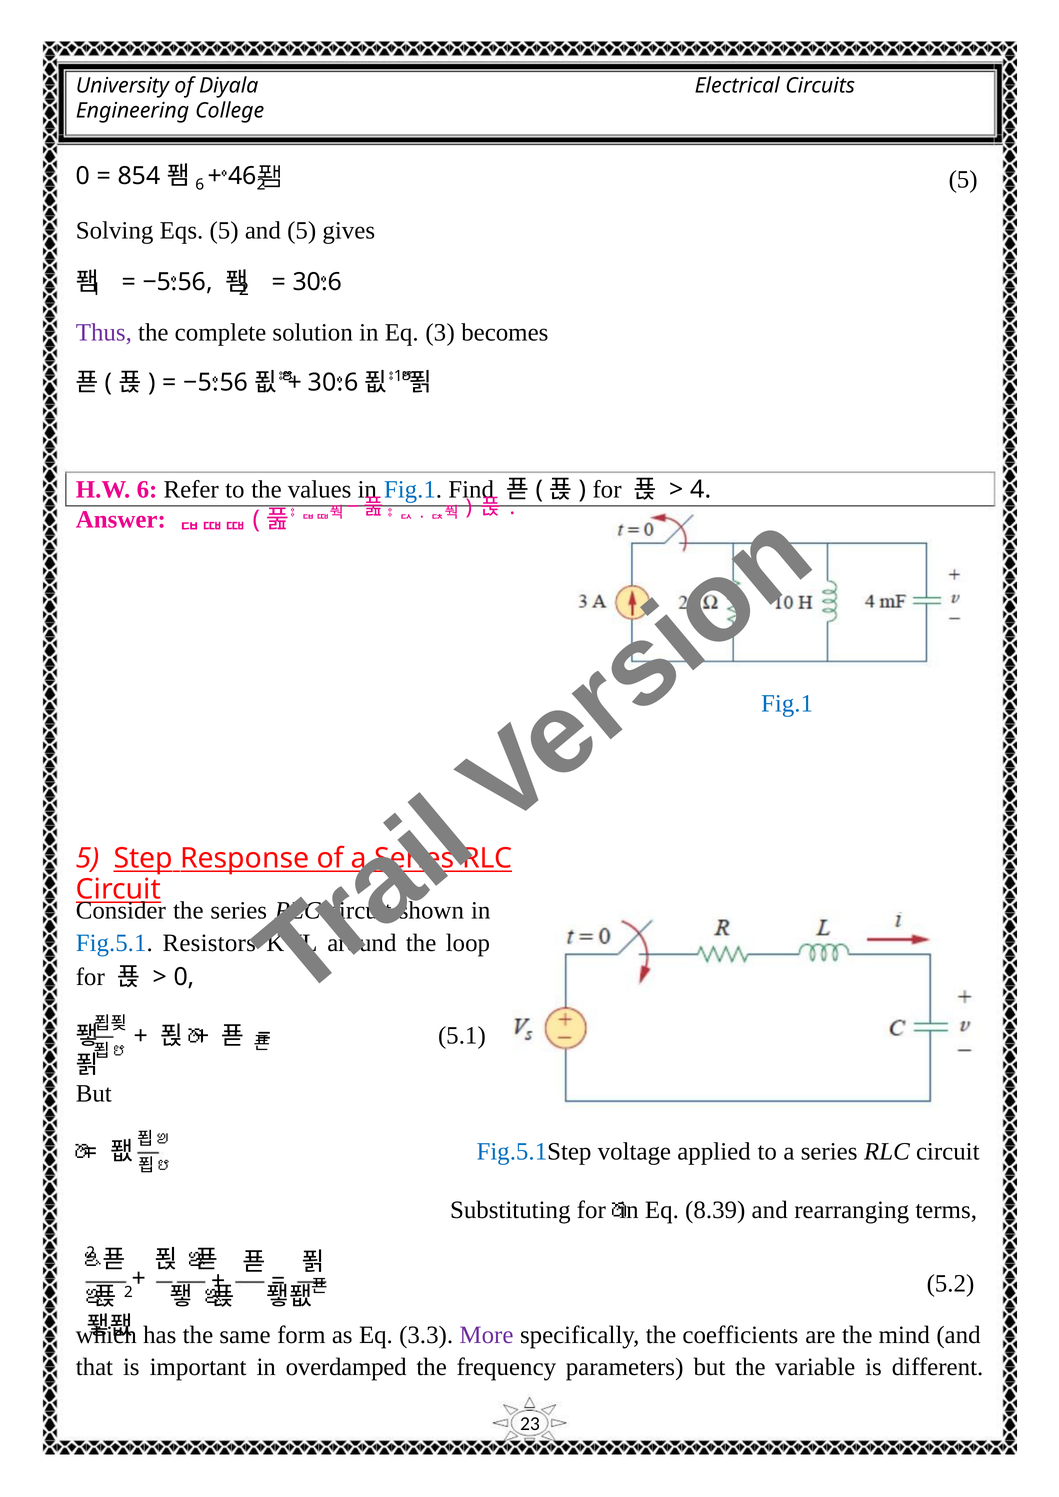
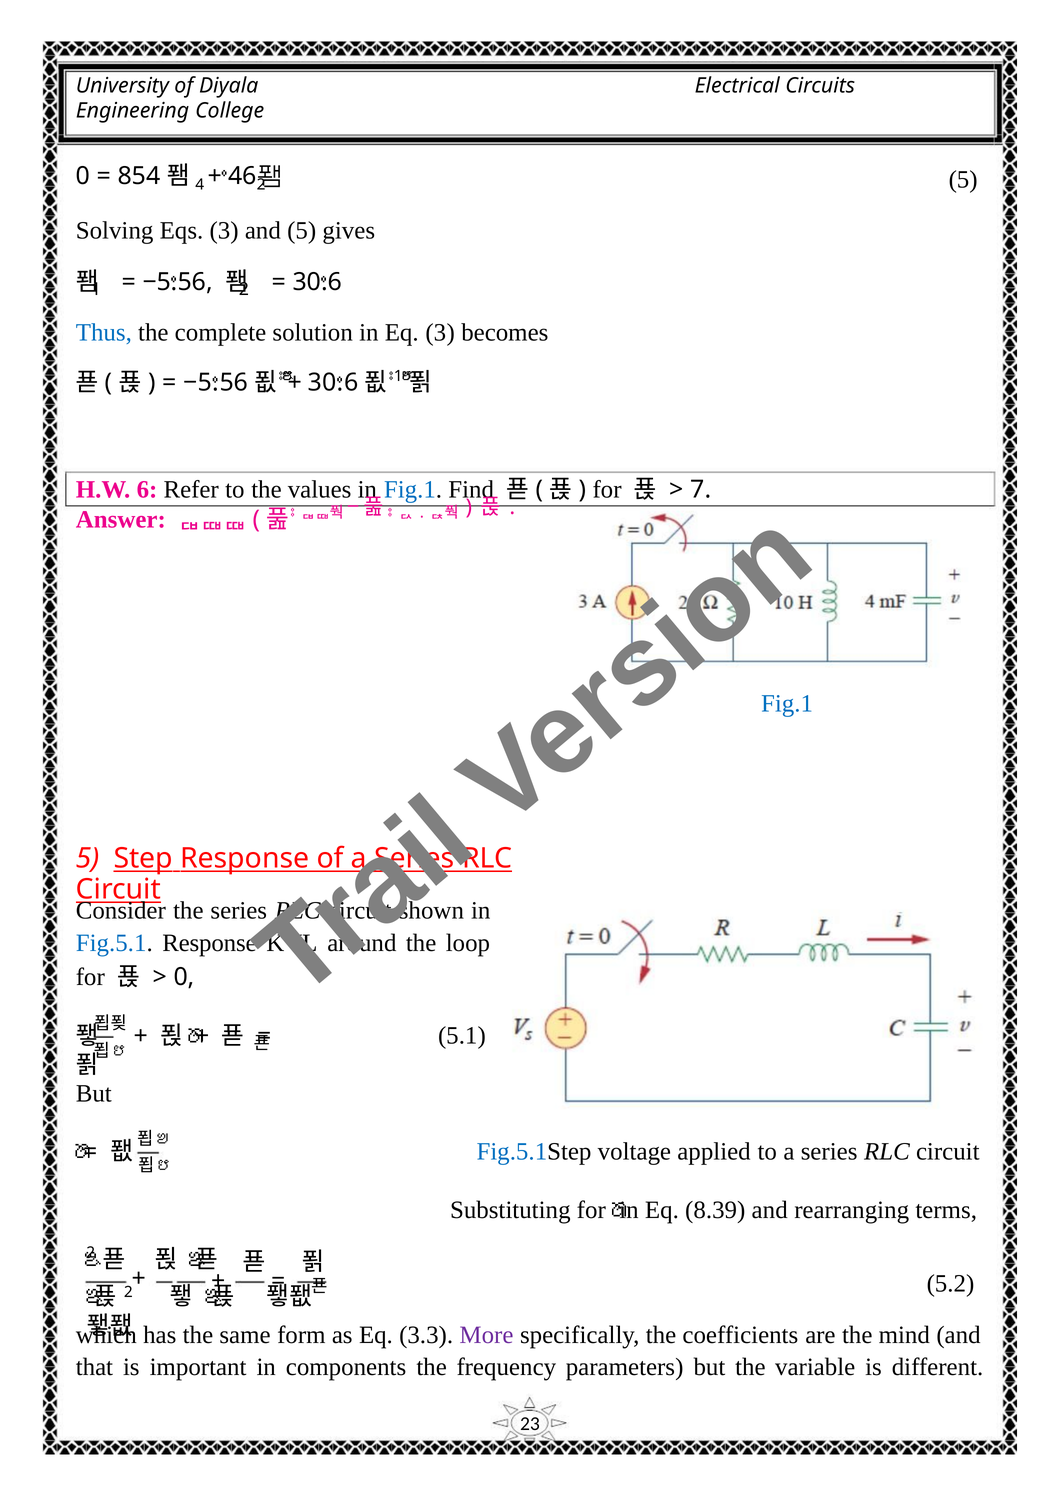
6 at (200, 185): 6 -> 4
Eqs 5: 5 -> 3
Thus colour: purple -> blue
4: 4 -> 7
Fig.5.1 Resistors: Resistors -> Response
overdamped: overdamped -> components
